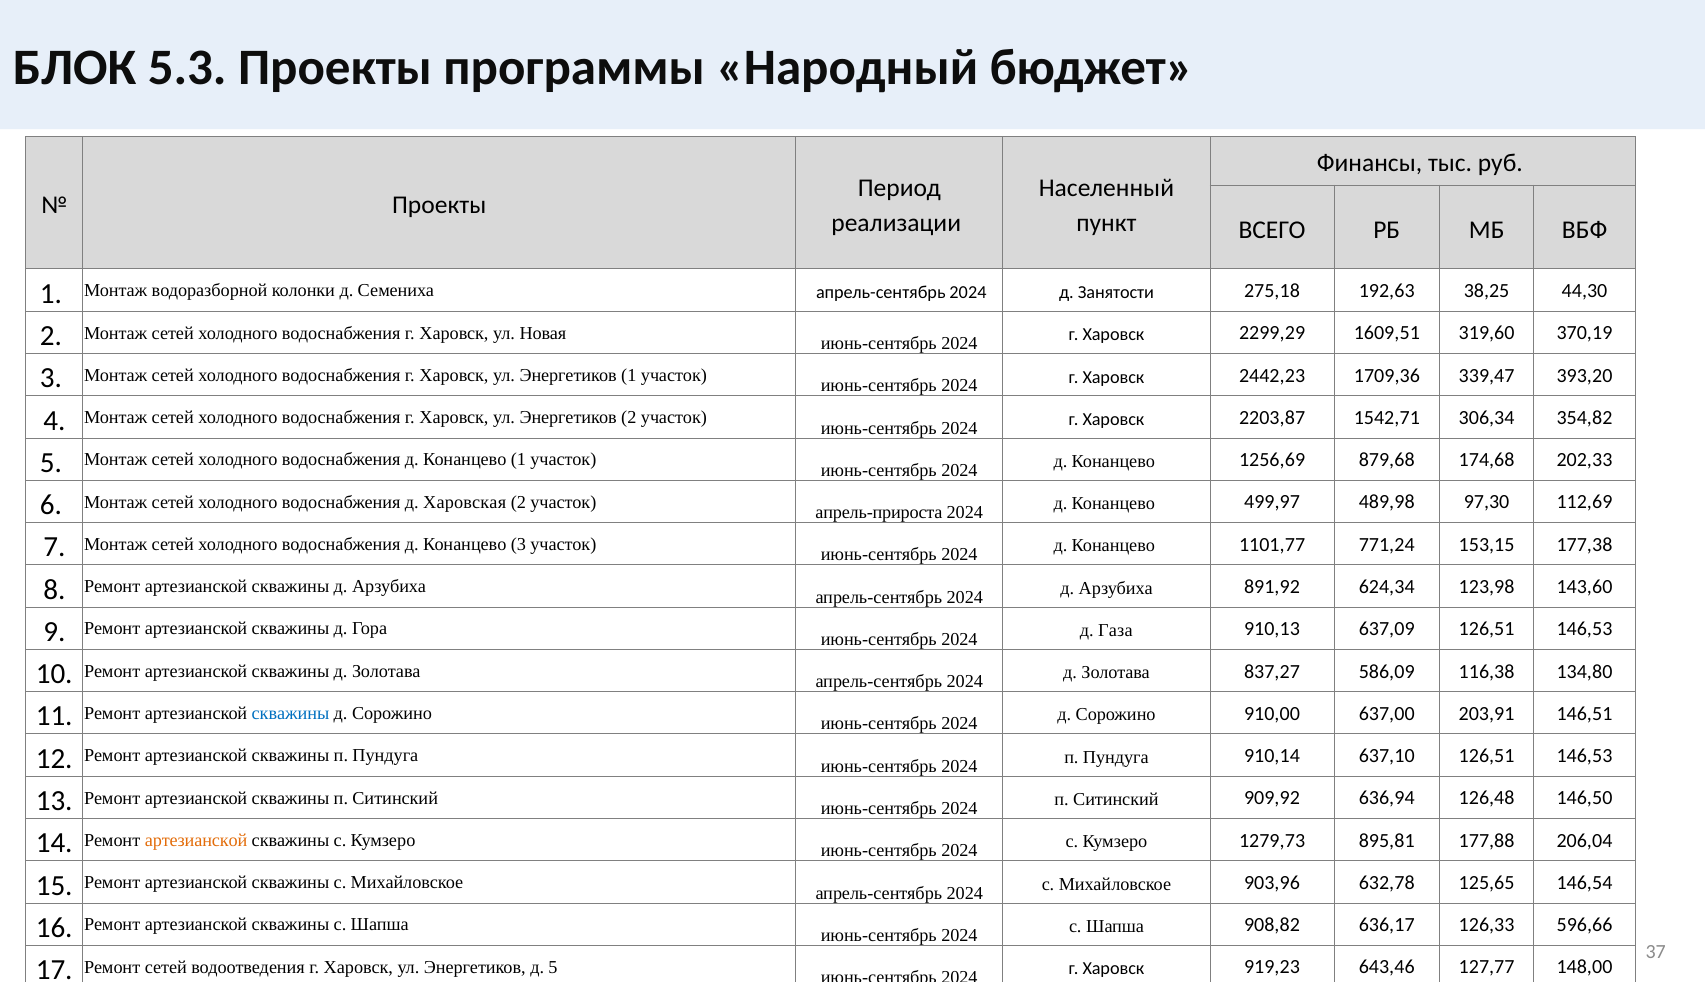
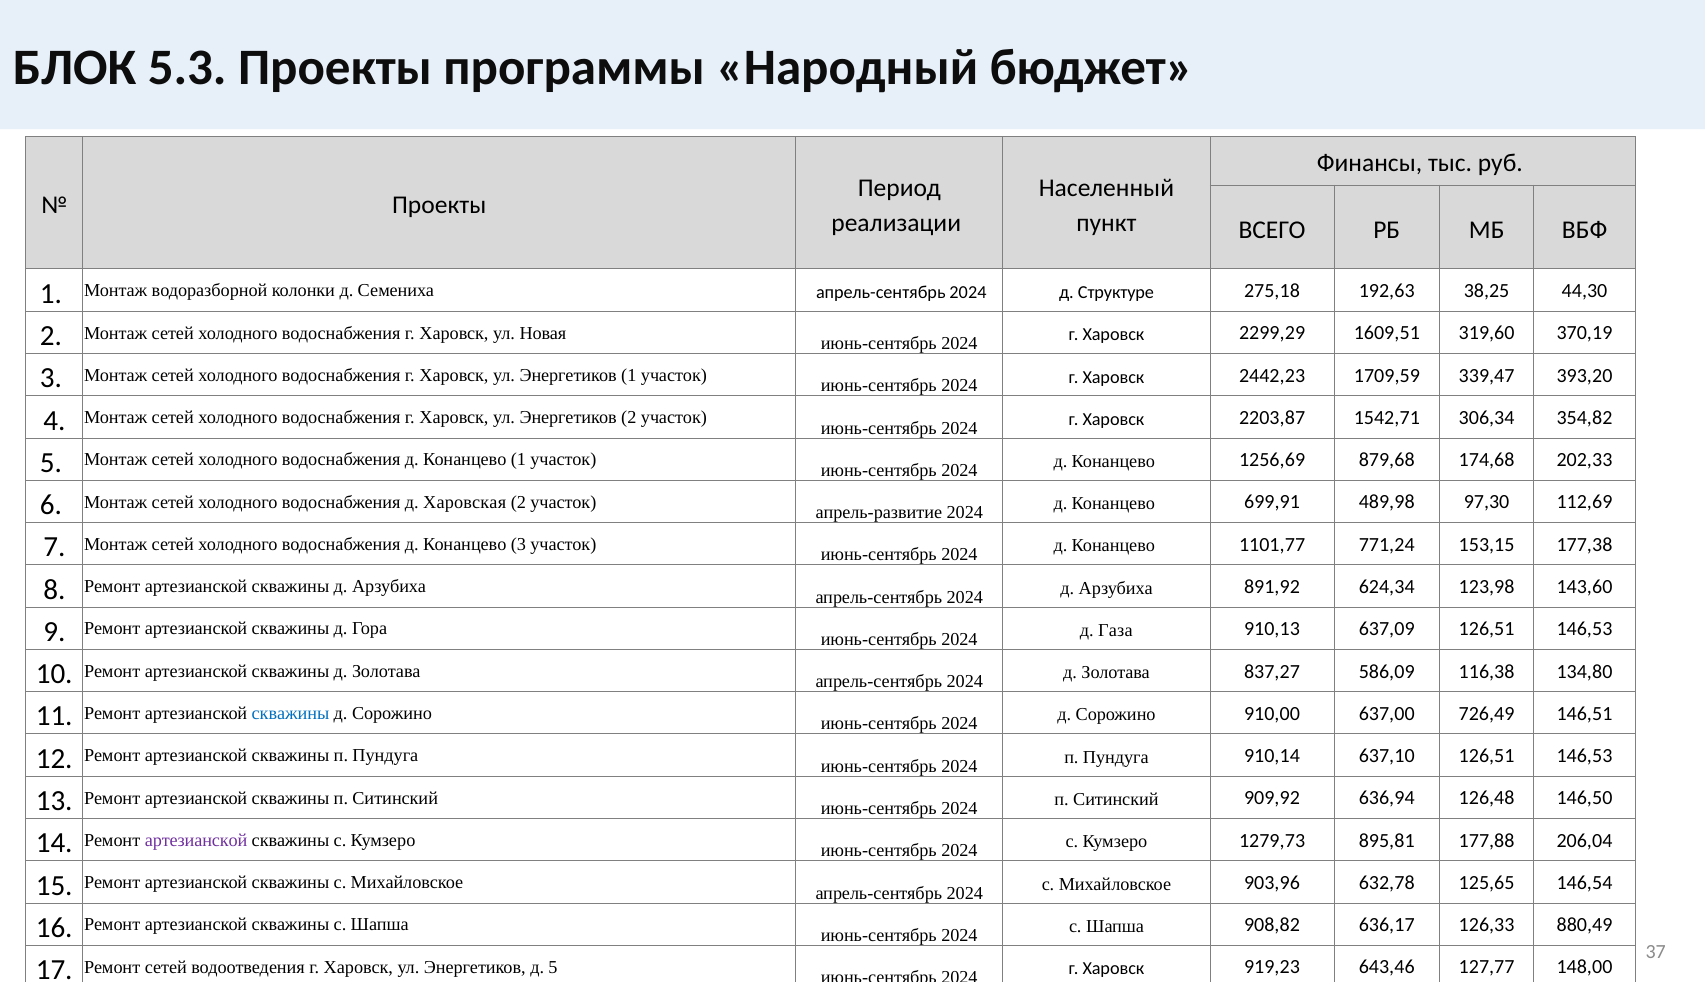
Занятости: Занятости -> Структуре
1709,36: 1709,36 -> 1709,59
апрель-прироста: апрель-прироста -> апрель-развитие
499,97: 499,97 -> 699,91
203,91: 203,91 -> 726,49
артезианской at (196, 840) colour: orange -> purple
596,66: 596,66 -> 880,49
